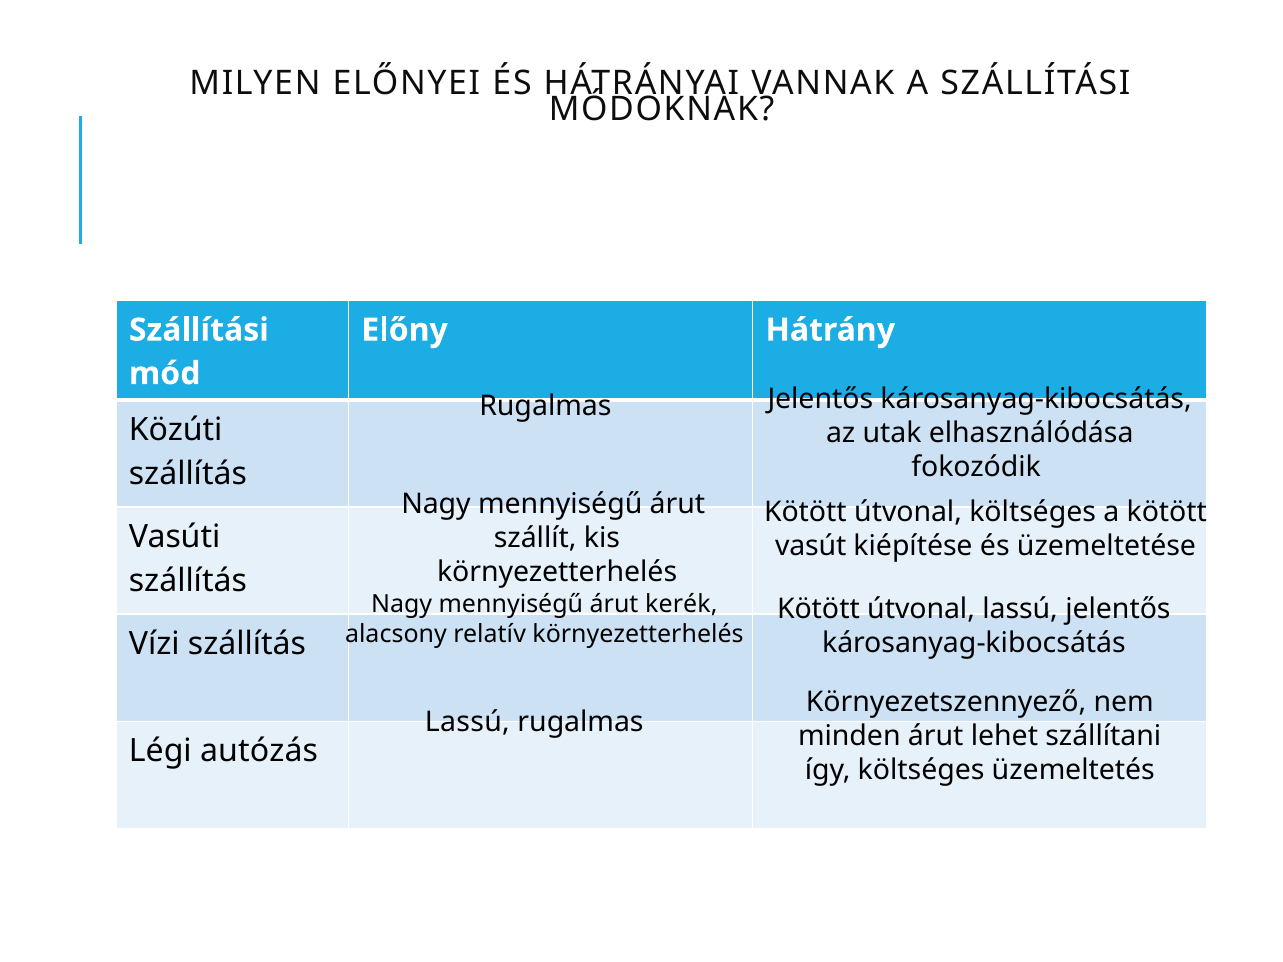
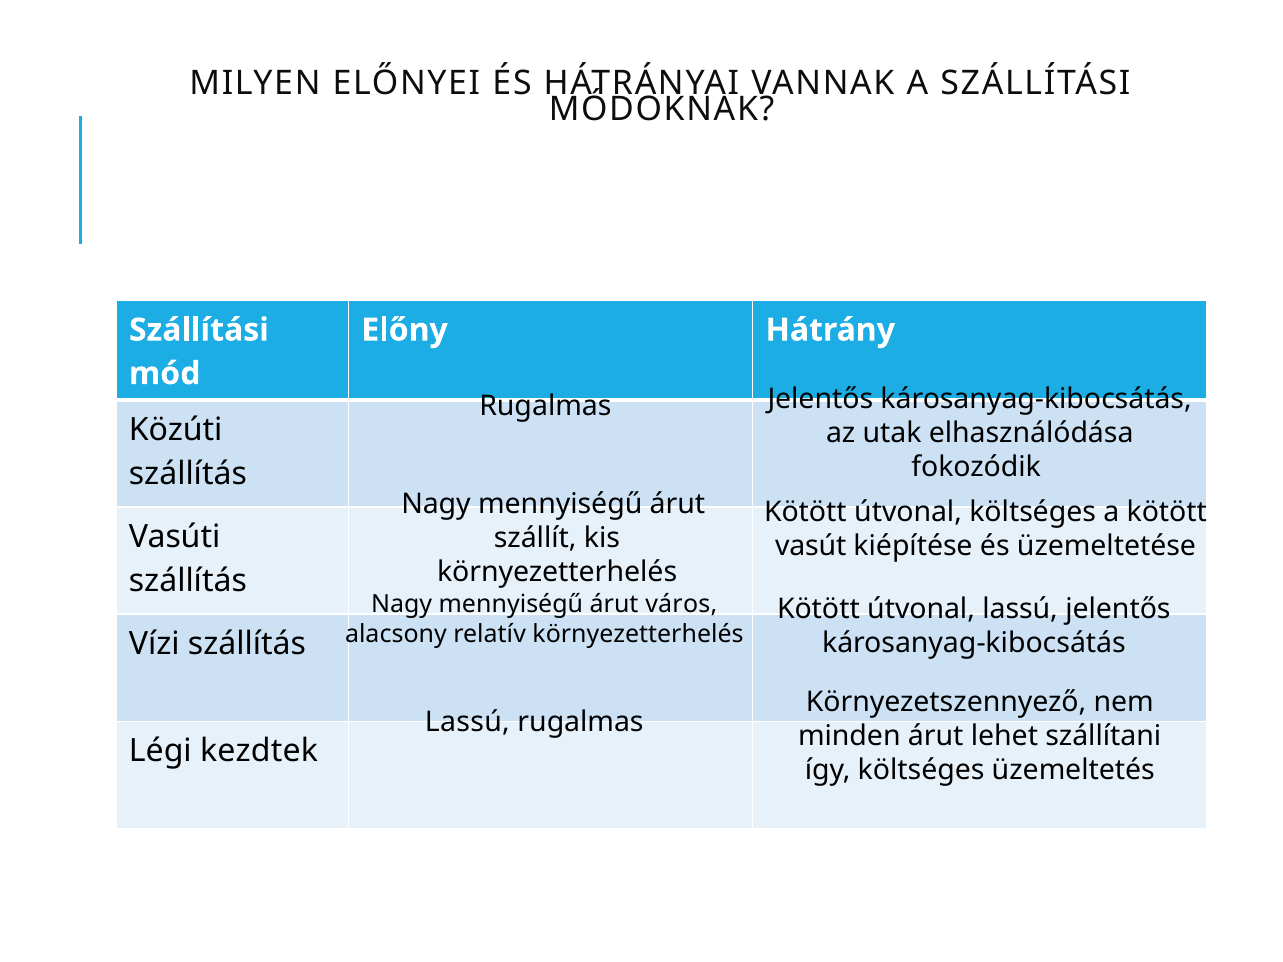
kerék: kerék -> város
autózás: autózás -> kezdtek
